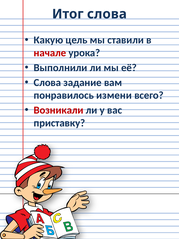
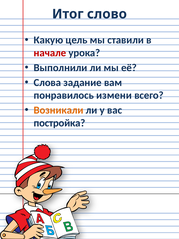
Итог слова: слова -> слово
Возникали colour: red -> orange
приставку: приставку -> постройка
